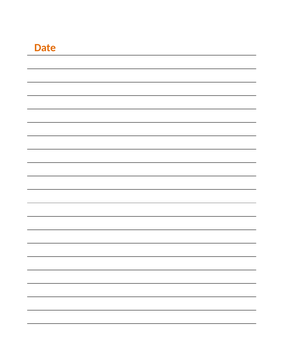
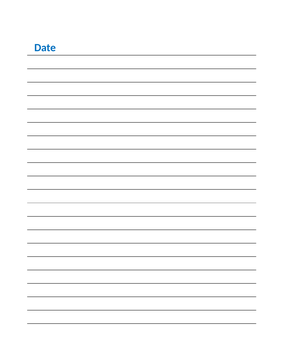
Date colour: orange -> blue
